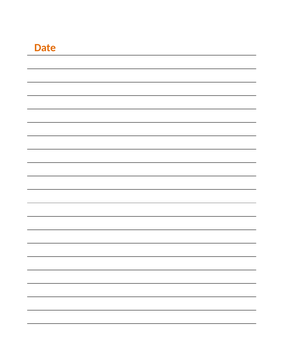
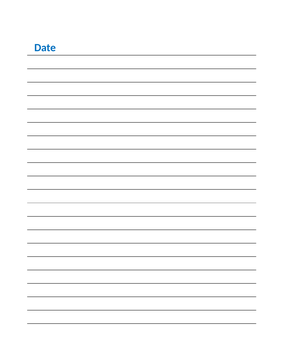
Date colour: orange -> blue
